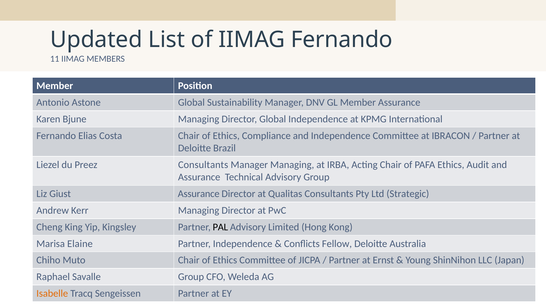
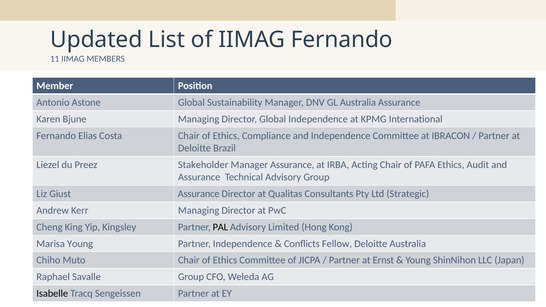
GL Member: Member -> Australia
Preez Consultants: Consultants -> Stakeholder
Manager Managing: Managing -> Assurance
Marisa Elaine: Elaine -> Young
Isabelle colour: orange -> black
